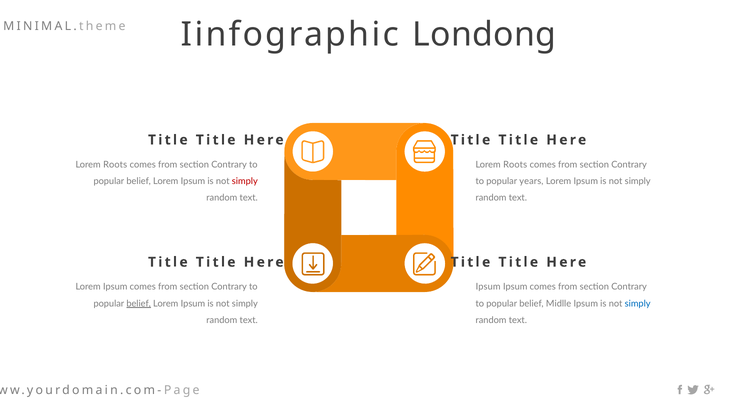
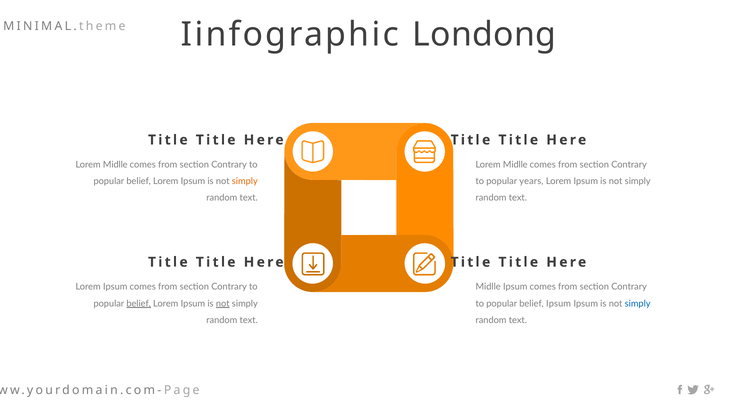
Roots at (115, 165): Roots -> Midlle
Roots at (515, 165): Roots -> Midlle
simply at (245, 181) colour: red -> orange
Ipsum at (488, 287): Ipsum -> Midlle
not at (223, 304) underline: none -> present
belief Midlle: Midlle -> Ipsum
